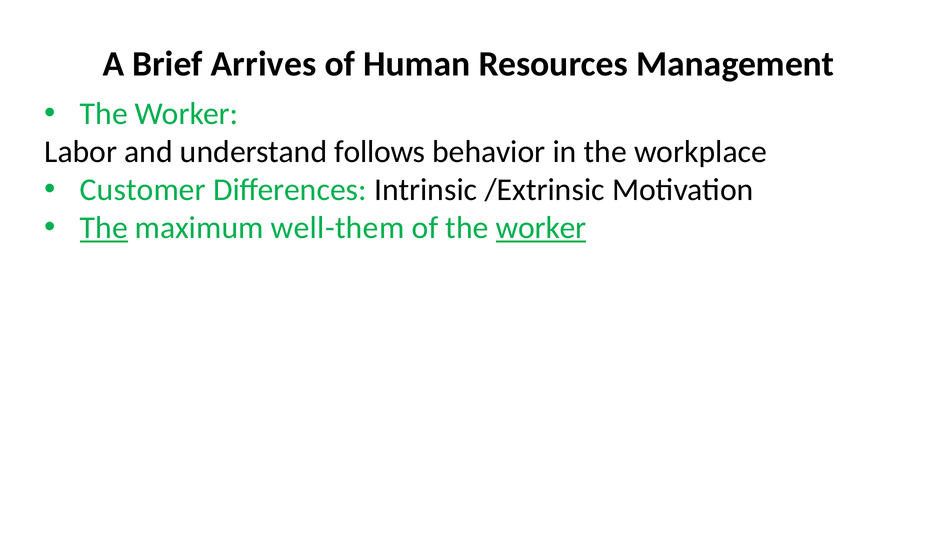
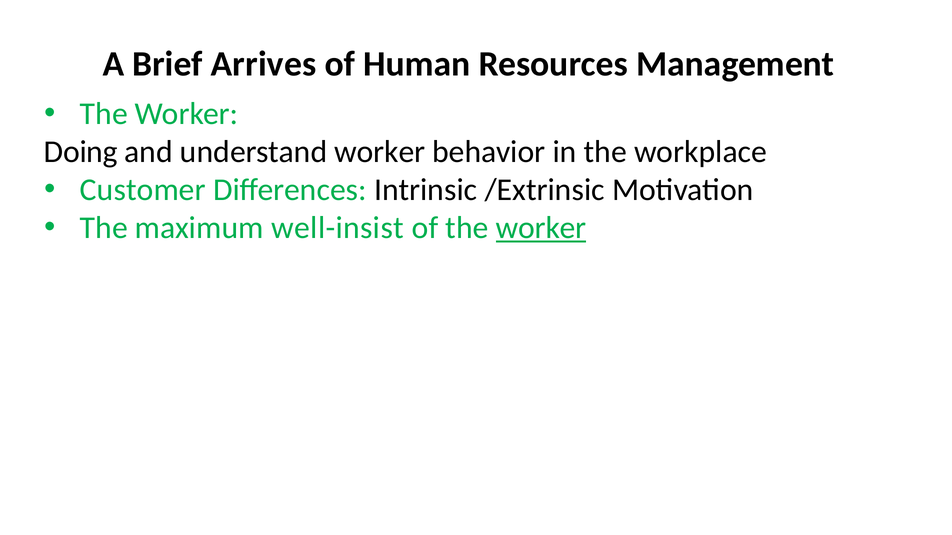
Labor: Labor -> Doing
understand follows: follows -> worker
The at (104, 228) underline: present -> none
well-them: well-them -> well-insist
